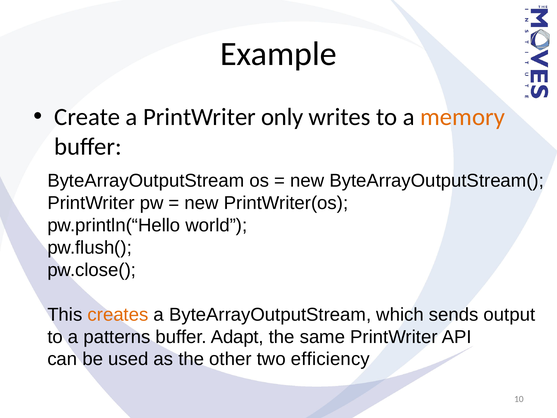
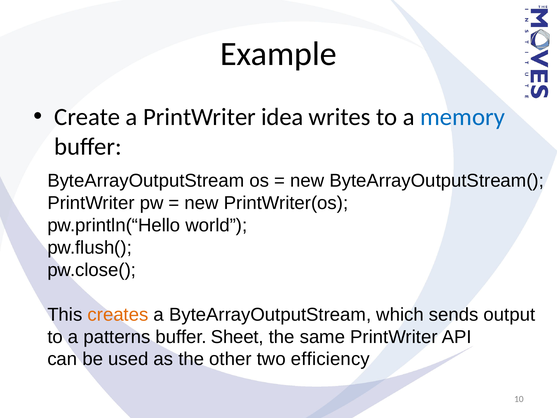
only: only -> idea
memory colour: orange -> blue
Adapt: Adapt -> Sheet
